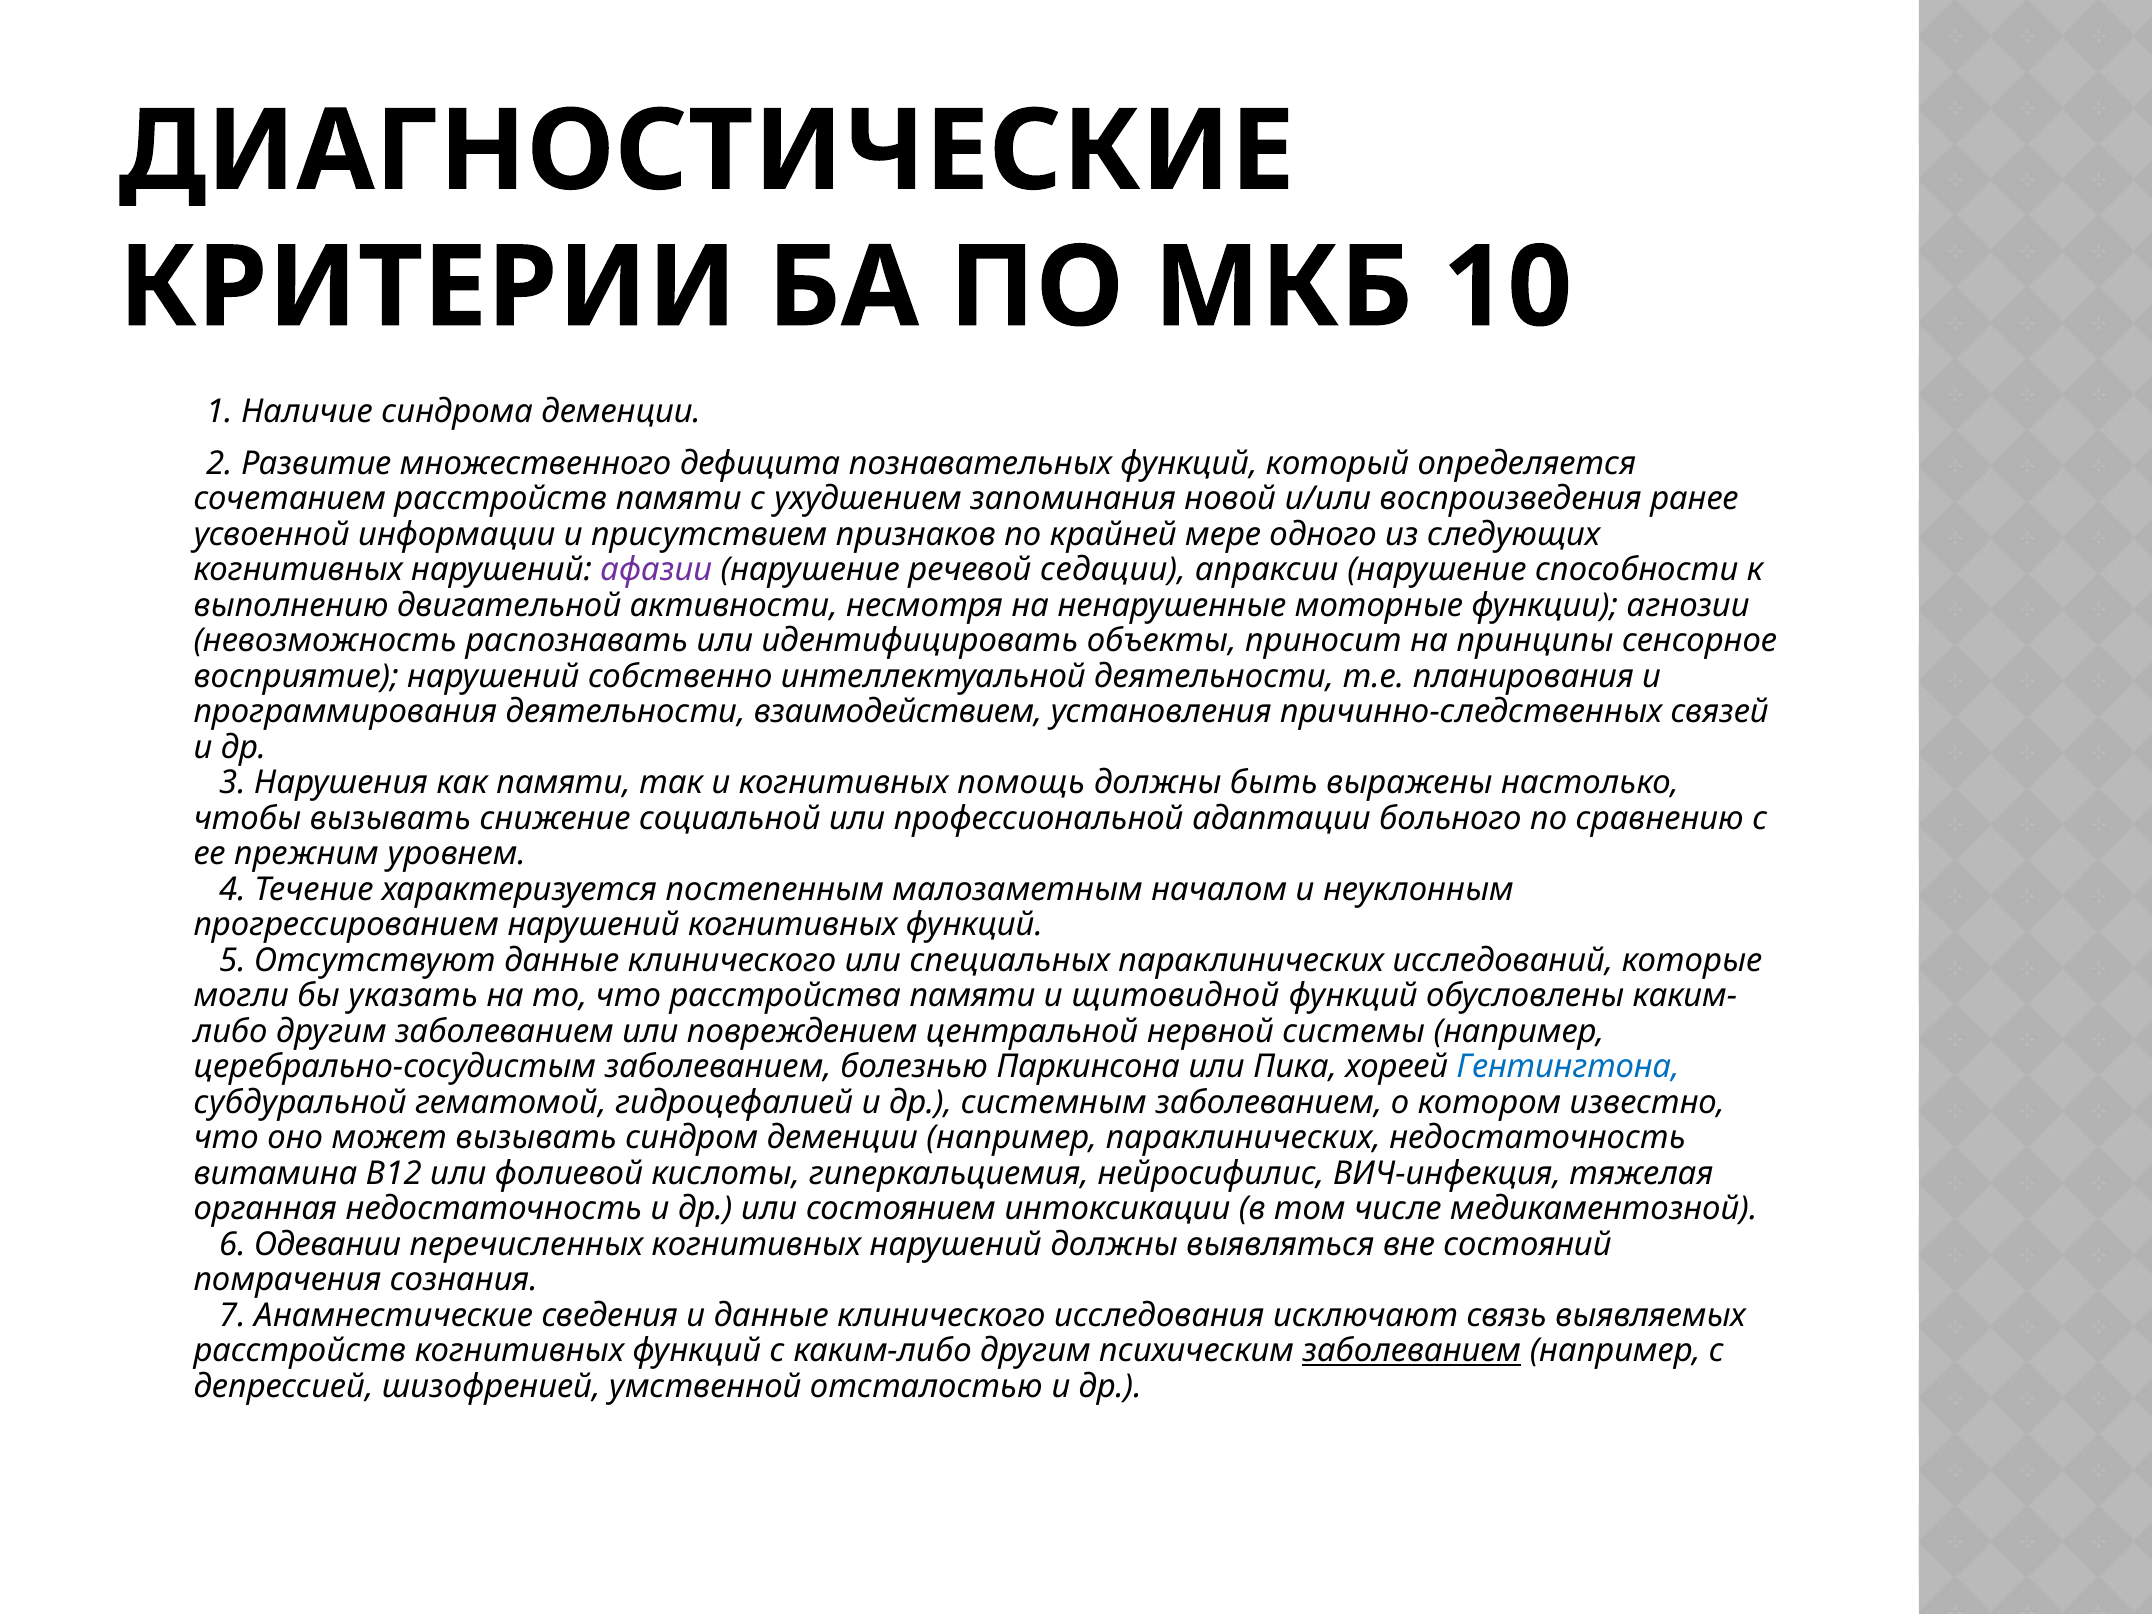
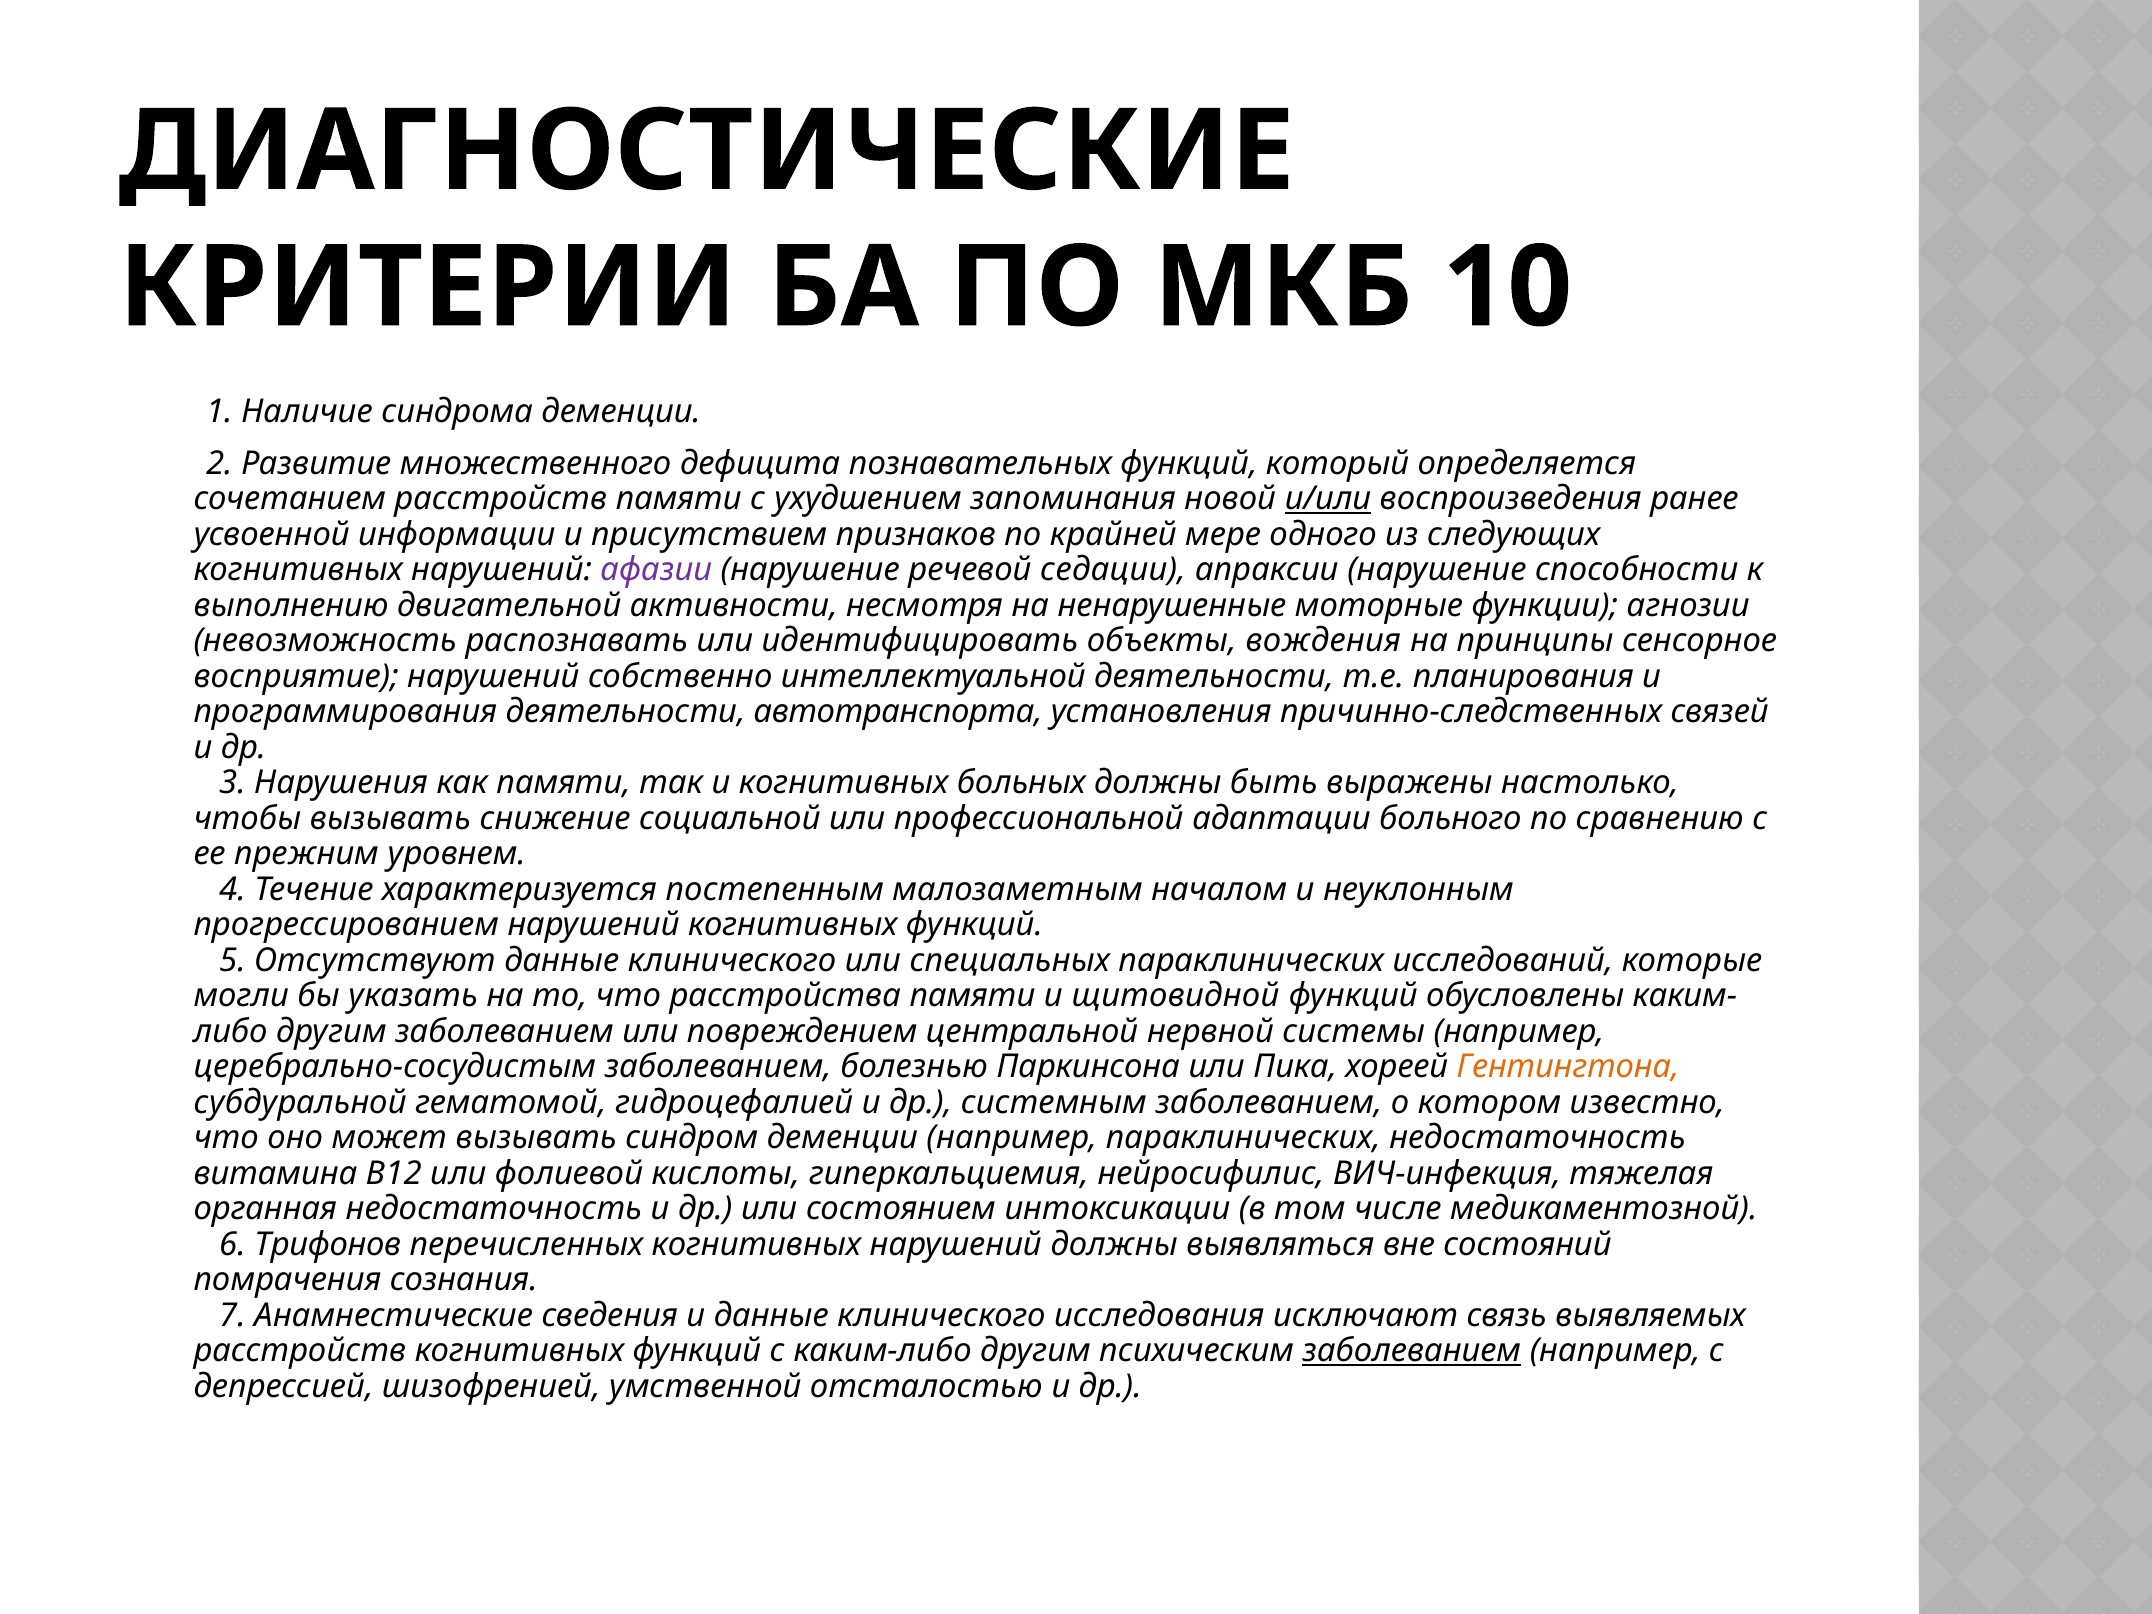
и/или underline: none -> present
приносит: приносит -> вождения
взаимодействием: взаимодействием -> автотранспорта
помощь: помощь -> больных
Гентингтона colour: blue -> orange
Одевании: Одевании -> Трифонов
